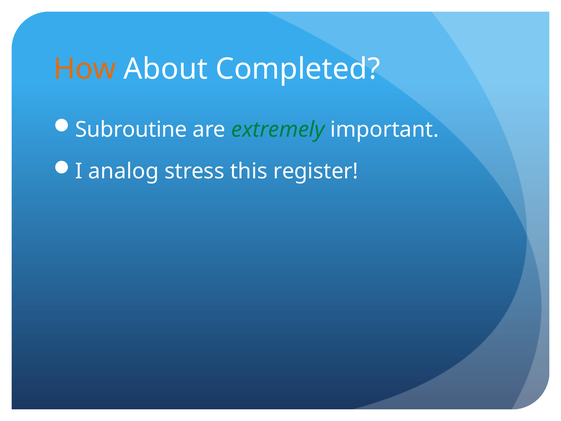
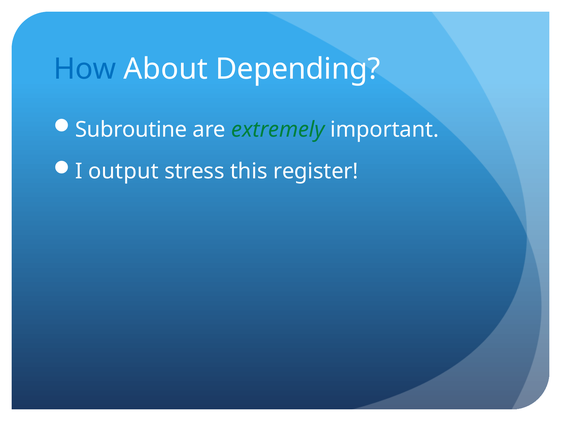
How colour: orange -> blue
Completed: Completed -> Depending
analog: analog -> output
